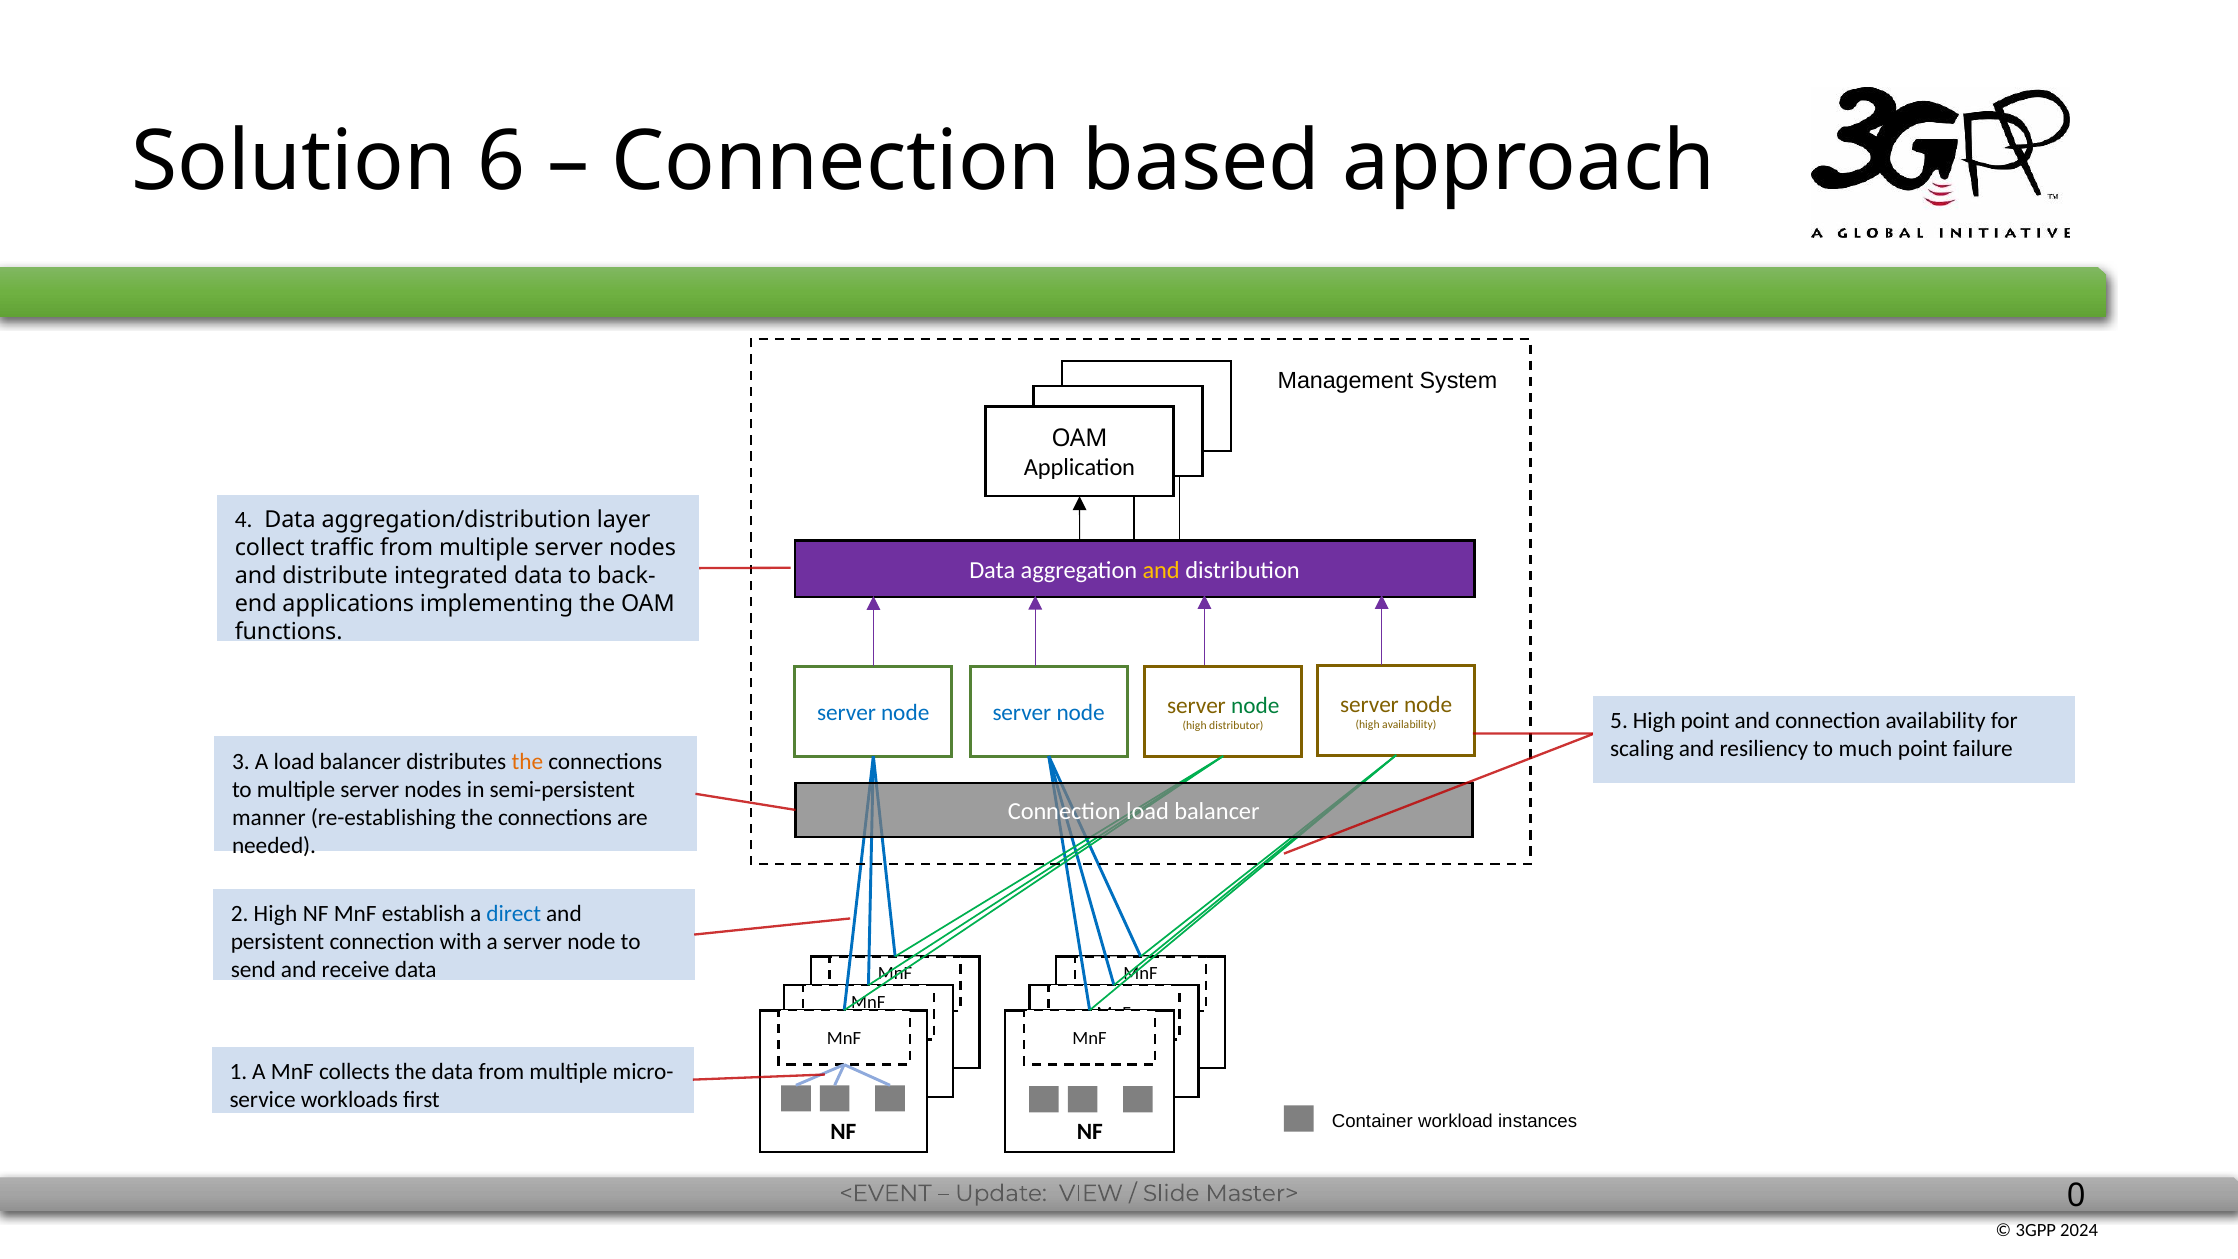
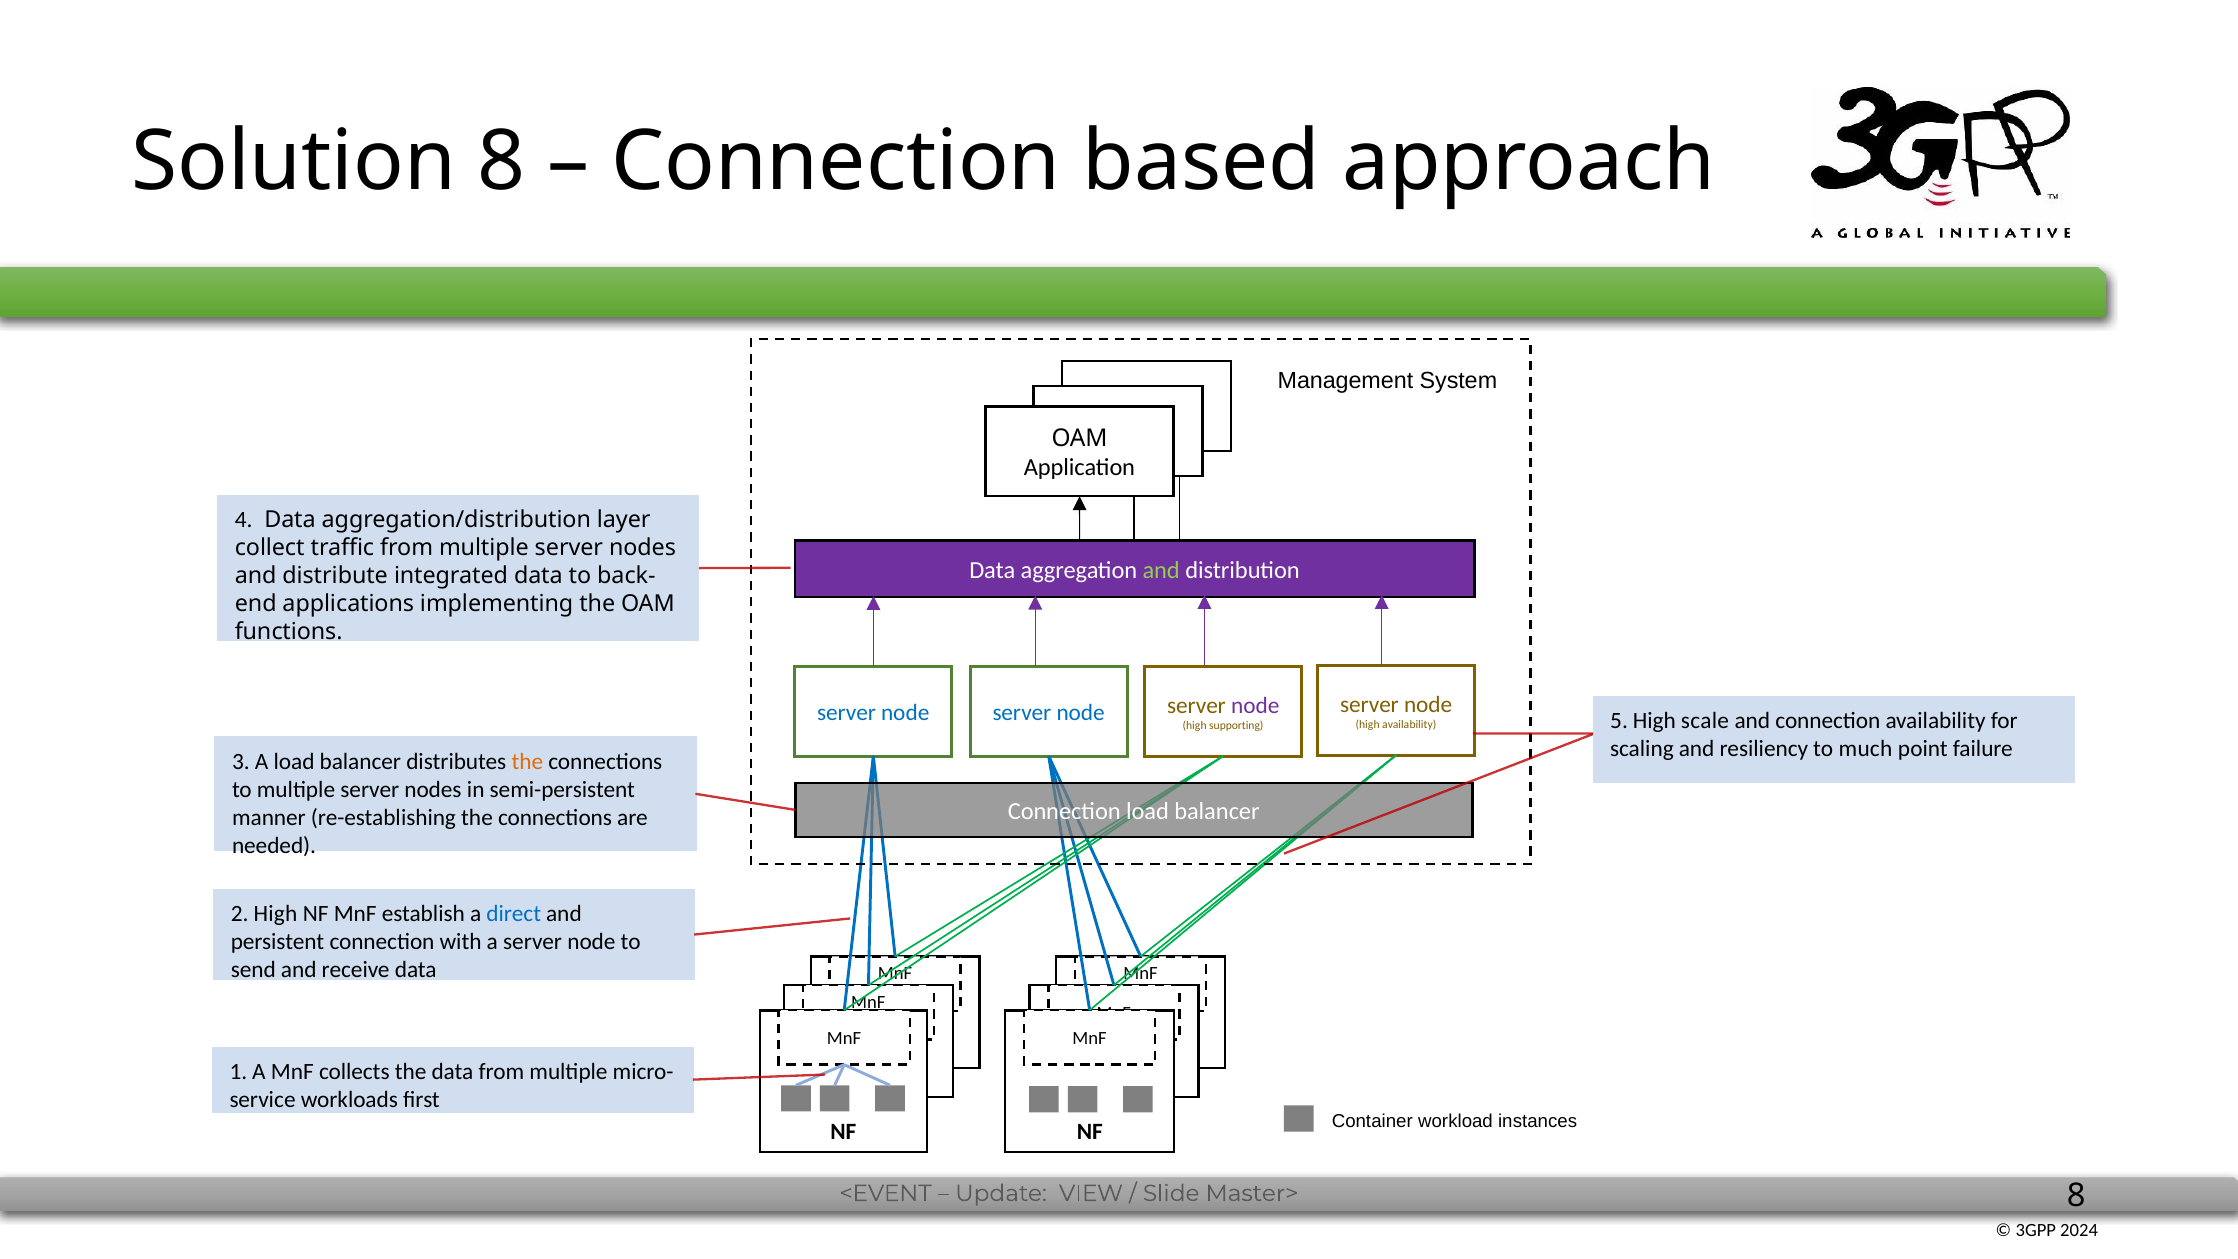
Solution 6: 6 -> 8
and at (1161, 570) colour: yellow -> light green
node at (1255, 706) colour: green -> purple
High point: point -> scale
distributor: distributor -> supporting
0 at (2076, 1196): 0 -> 8
